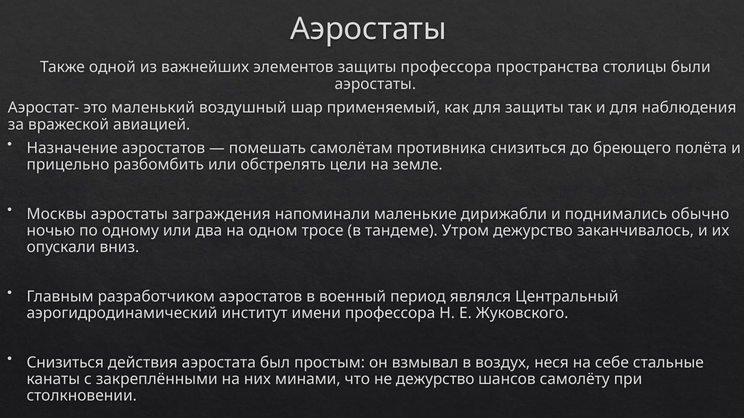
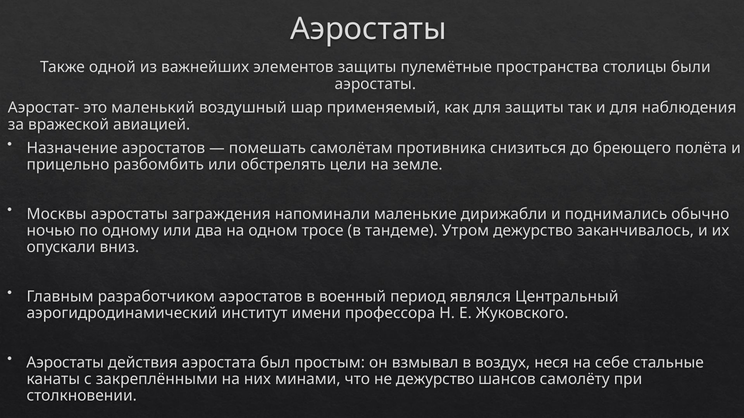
защиты профессора: профессора -> пулемётные
Снизиться at (65, 363): Снизиться -> Аэростаты
